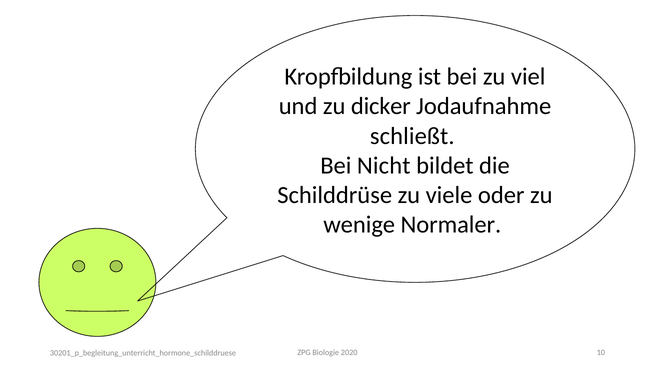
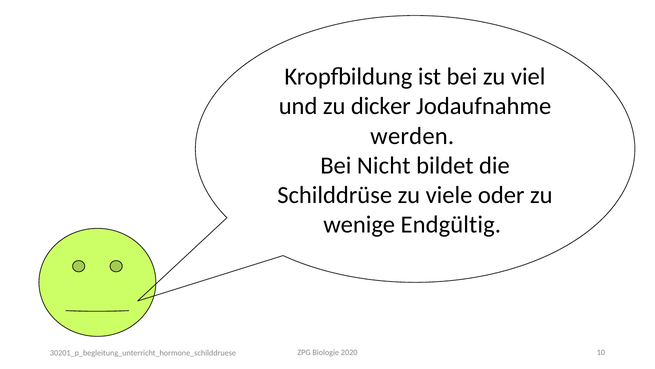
schließt: schließt -> werden
Normaler: Normaler -> Endgültig
